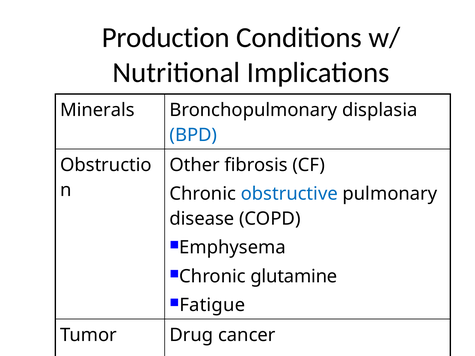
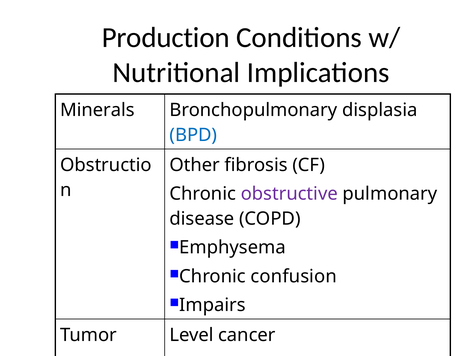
obstructive colour: blue -> purple
glutamine: glutamine -> confusion
Fatigue: Fatigue -> Impairs
Drug: Drug -> Level
